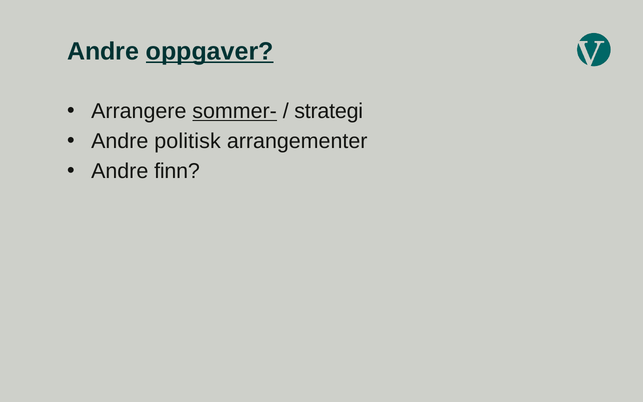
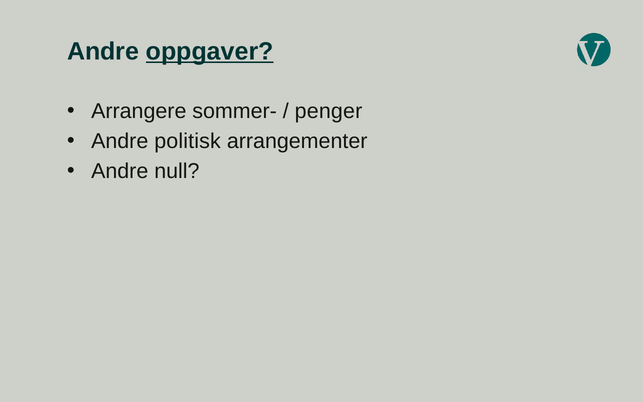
sommer- underline: present -> none
strategi: strategi -> penger
finn: finn -> null
